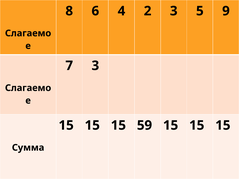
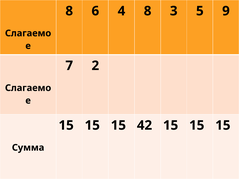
4 2: 2 -> 8
7 3: 3 -> 2
59: 59 -> 42
